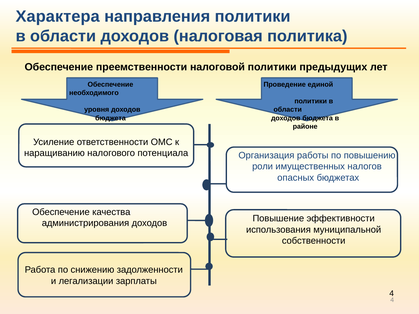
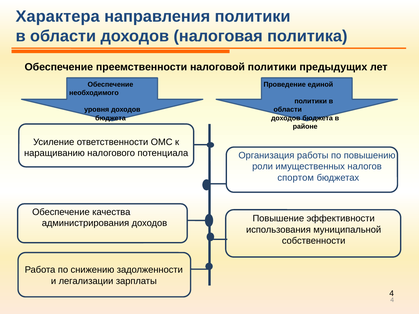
опасных: опасных -> спортом
